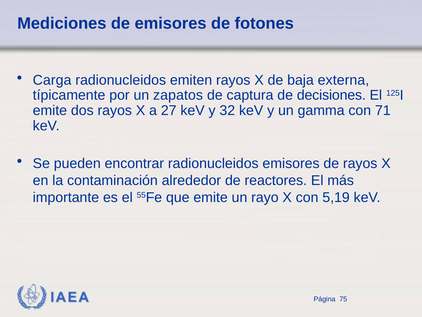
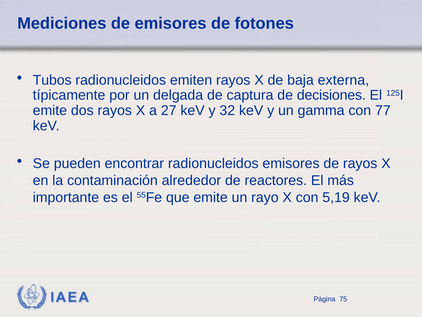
Carga: Carga -> Tubos
zapatos: zapatos -> delgada
71: 71 -> 77
